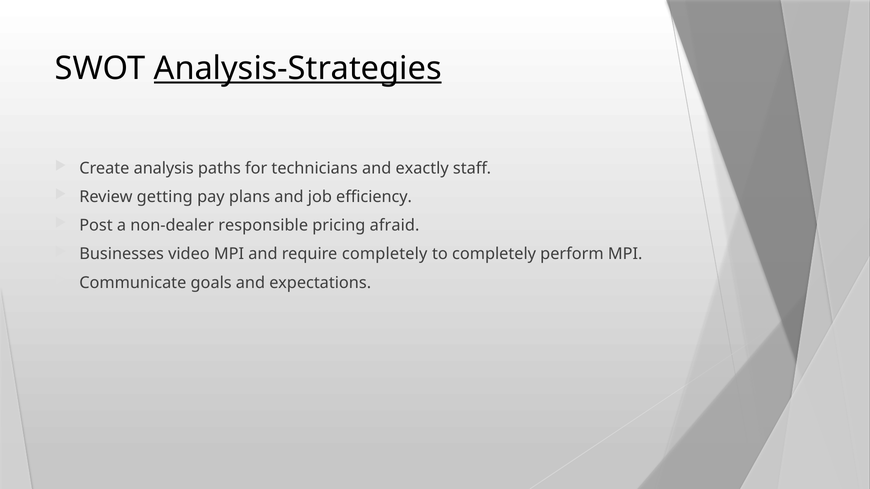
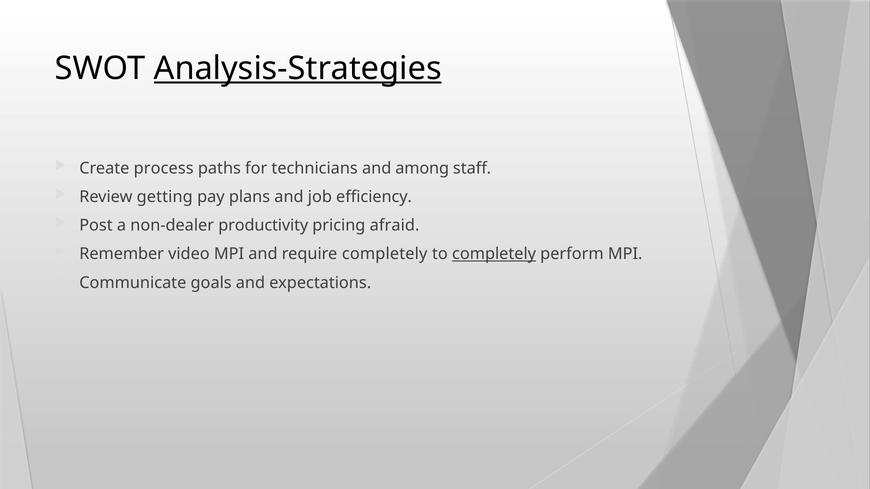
analysis: analysis -> process
exactly: exactly -> among
responsible: responsible -> productivity
Businesses: Businesses -> Remember
completely at (494, 254) underline: none -> present
